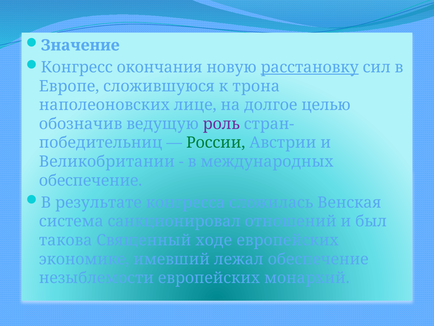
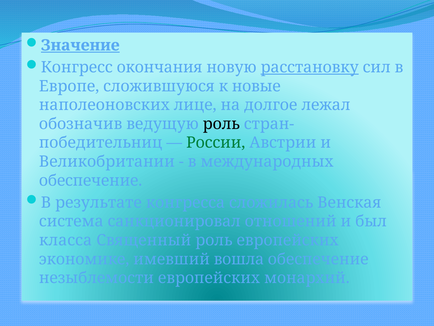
Значение underline: none -> present
трона: трона -> новые
целью: целью -> лежал
роль at (221, 124) colour: purple -> black
такова: такова -> класса
Священный ходе: ходе -> роль
лежал: лежал -> вошла
